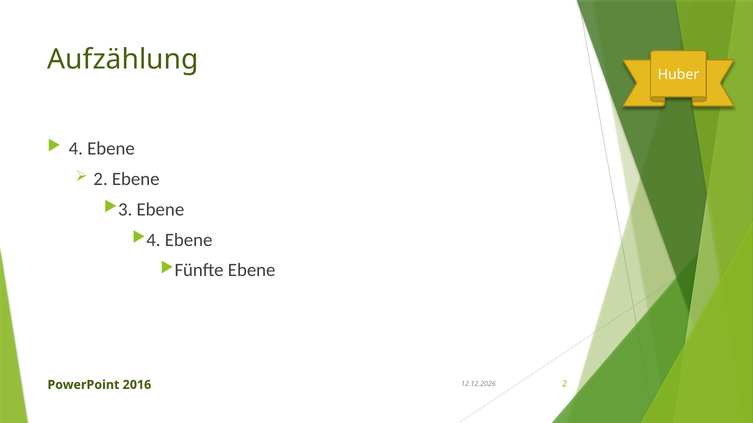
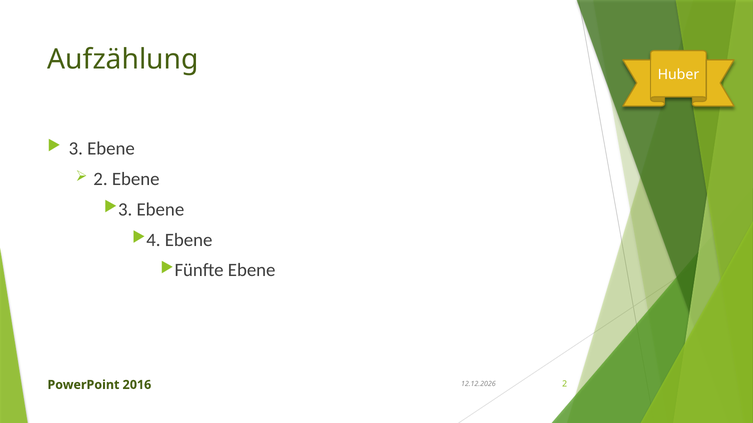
4: 4 -> 3
